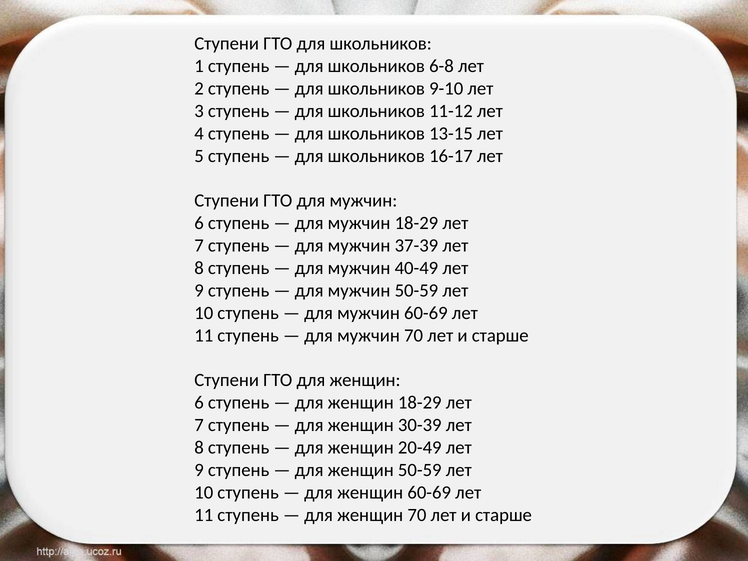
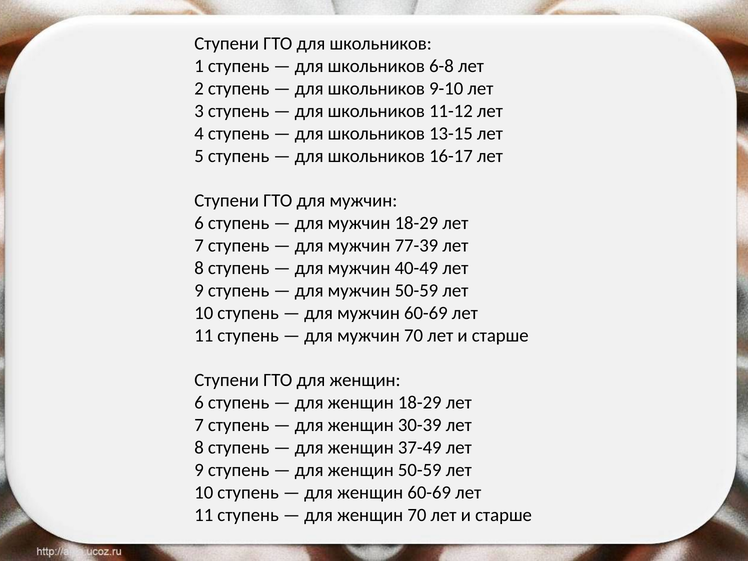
37-39: 37-39 -> 77-39
20-49: 20-49 -> 37-49
